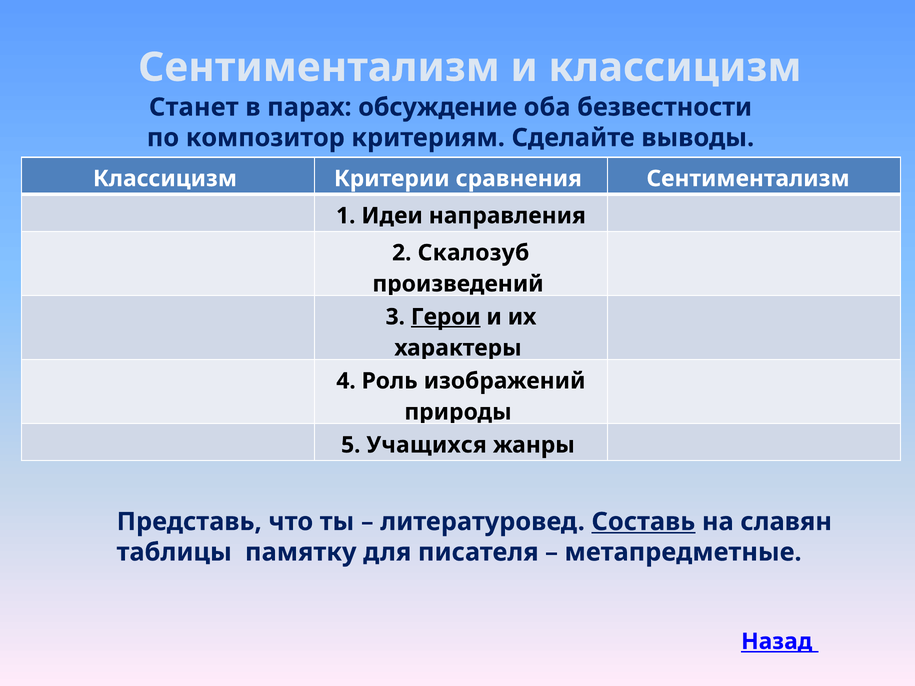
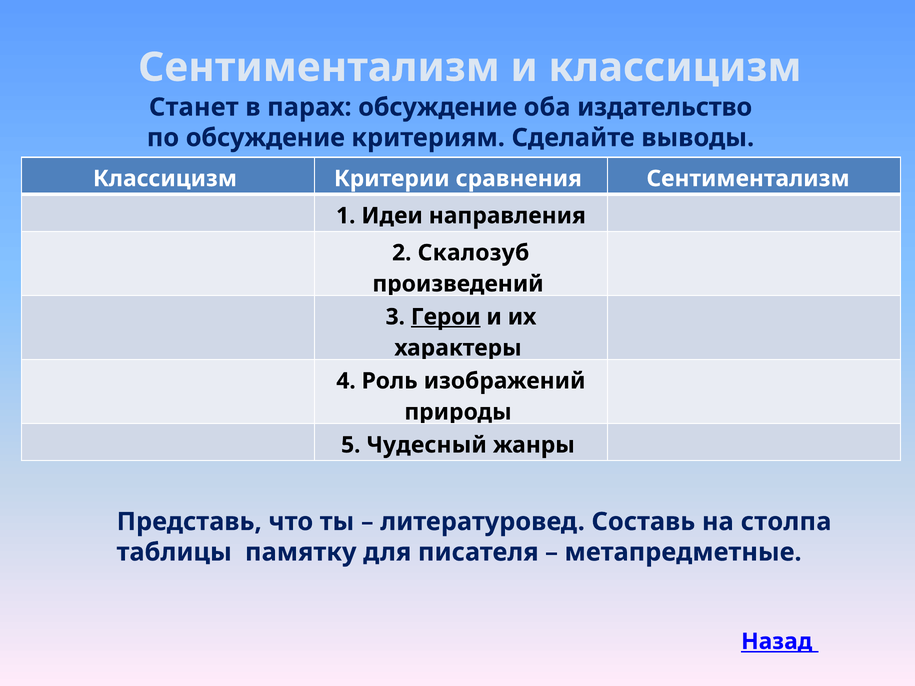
безвестности: безвестности -> издательство
по композитор: композитор -> обсуждение
Учащихся: Учащихся -> Чудесный
Составь underline: present -> none
славян: славян -> столпа
